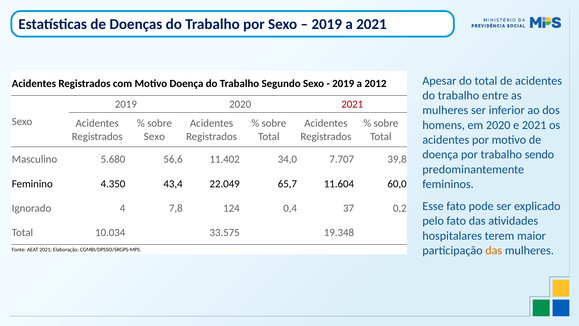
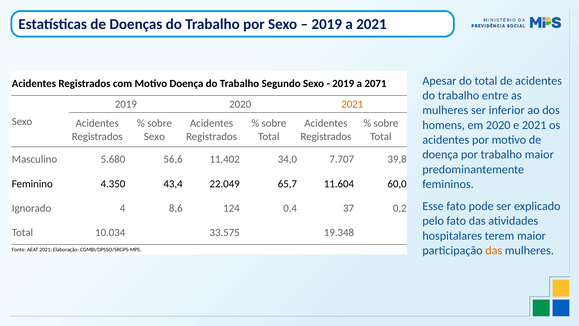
2012: 2012 -> 2071
2021 at (352, 104) colour: red -> orange
trabalho sendo: sendo -> maior
7,8: 7,8 -> 8,6
